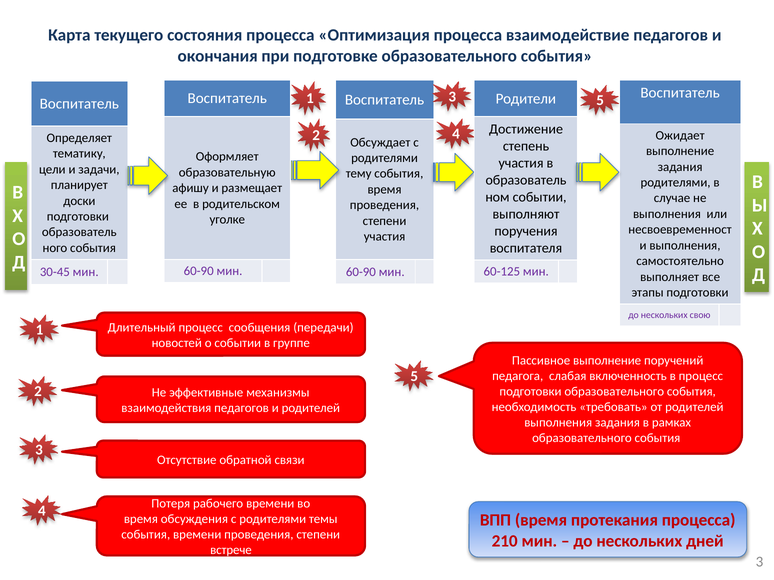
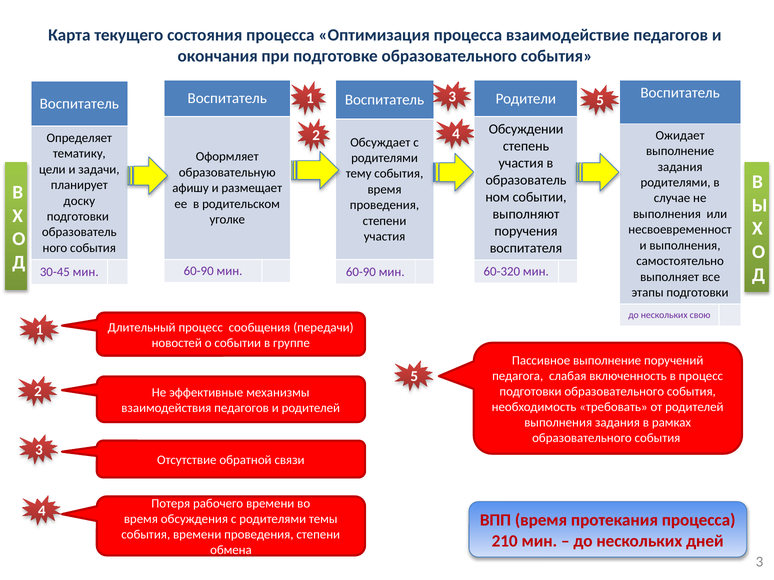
Достижение: Достижение -> Обсуждении
доски: доски -> доску
60-125: 60-125 -> 60-320
встрече: встрече -> обмена
